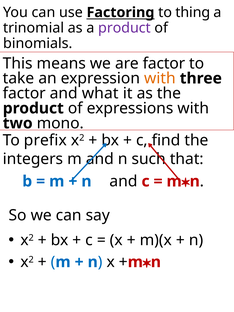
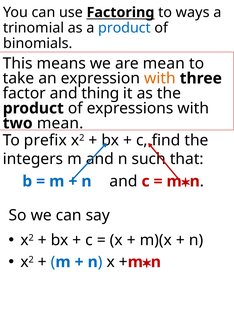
thing: thing -> ways
product at (124, 28) colour: purple -> blue
are factor: factor -> mean
what: what -> thing
two mono: mono -> mean
